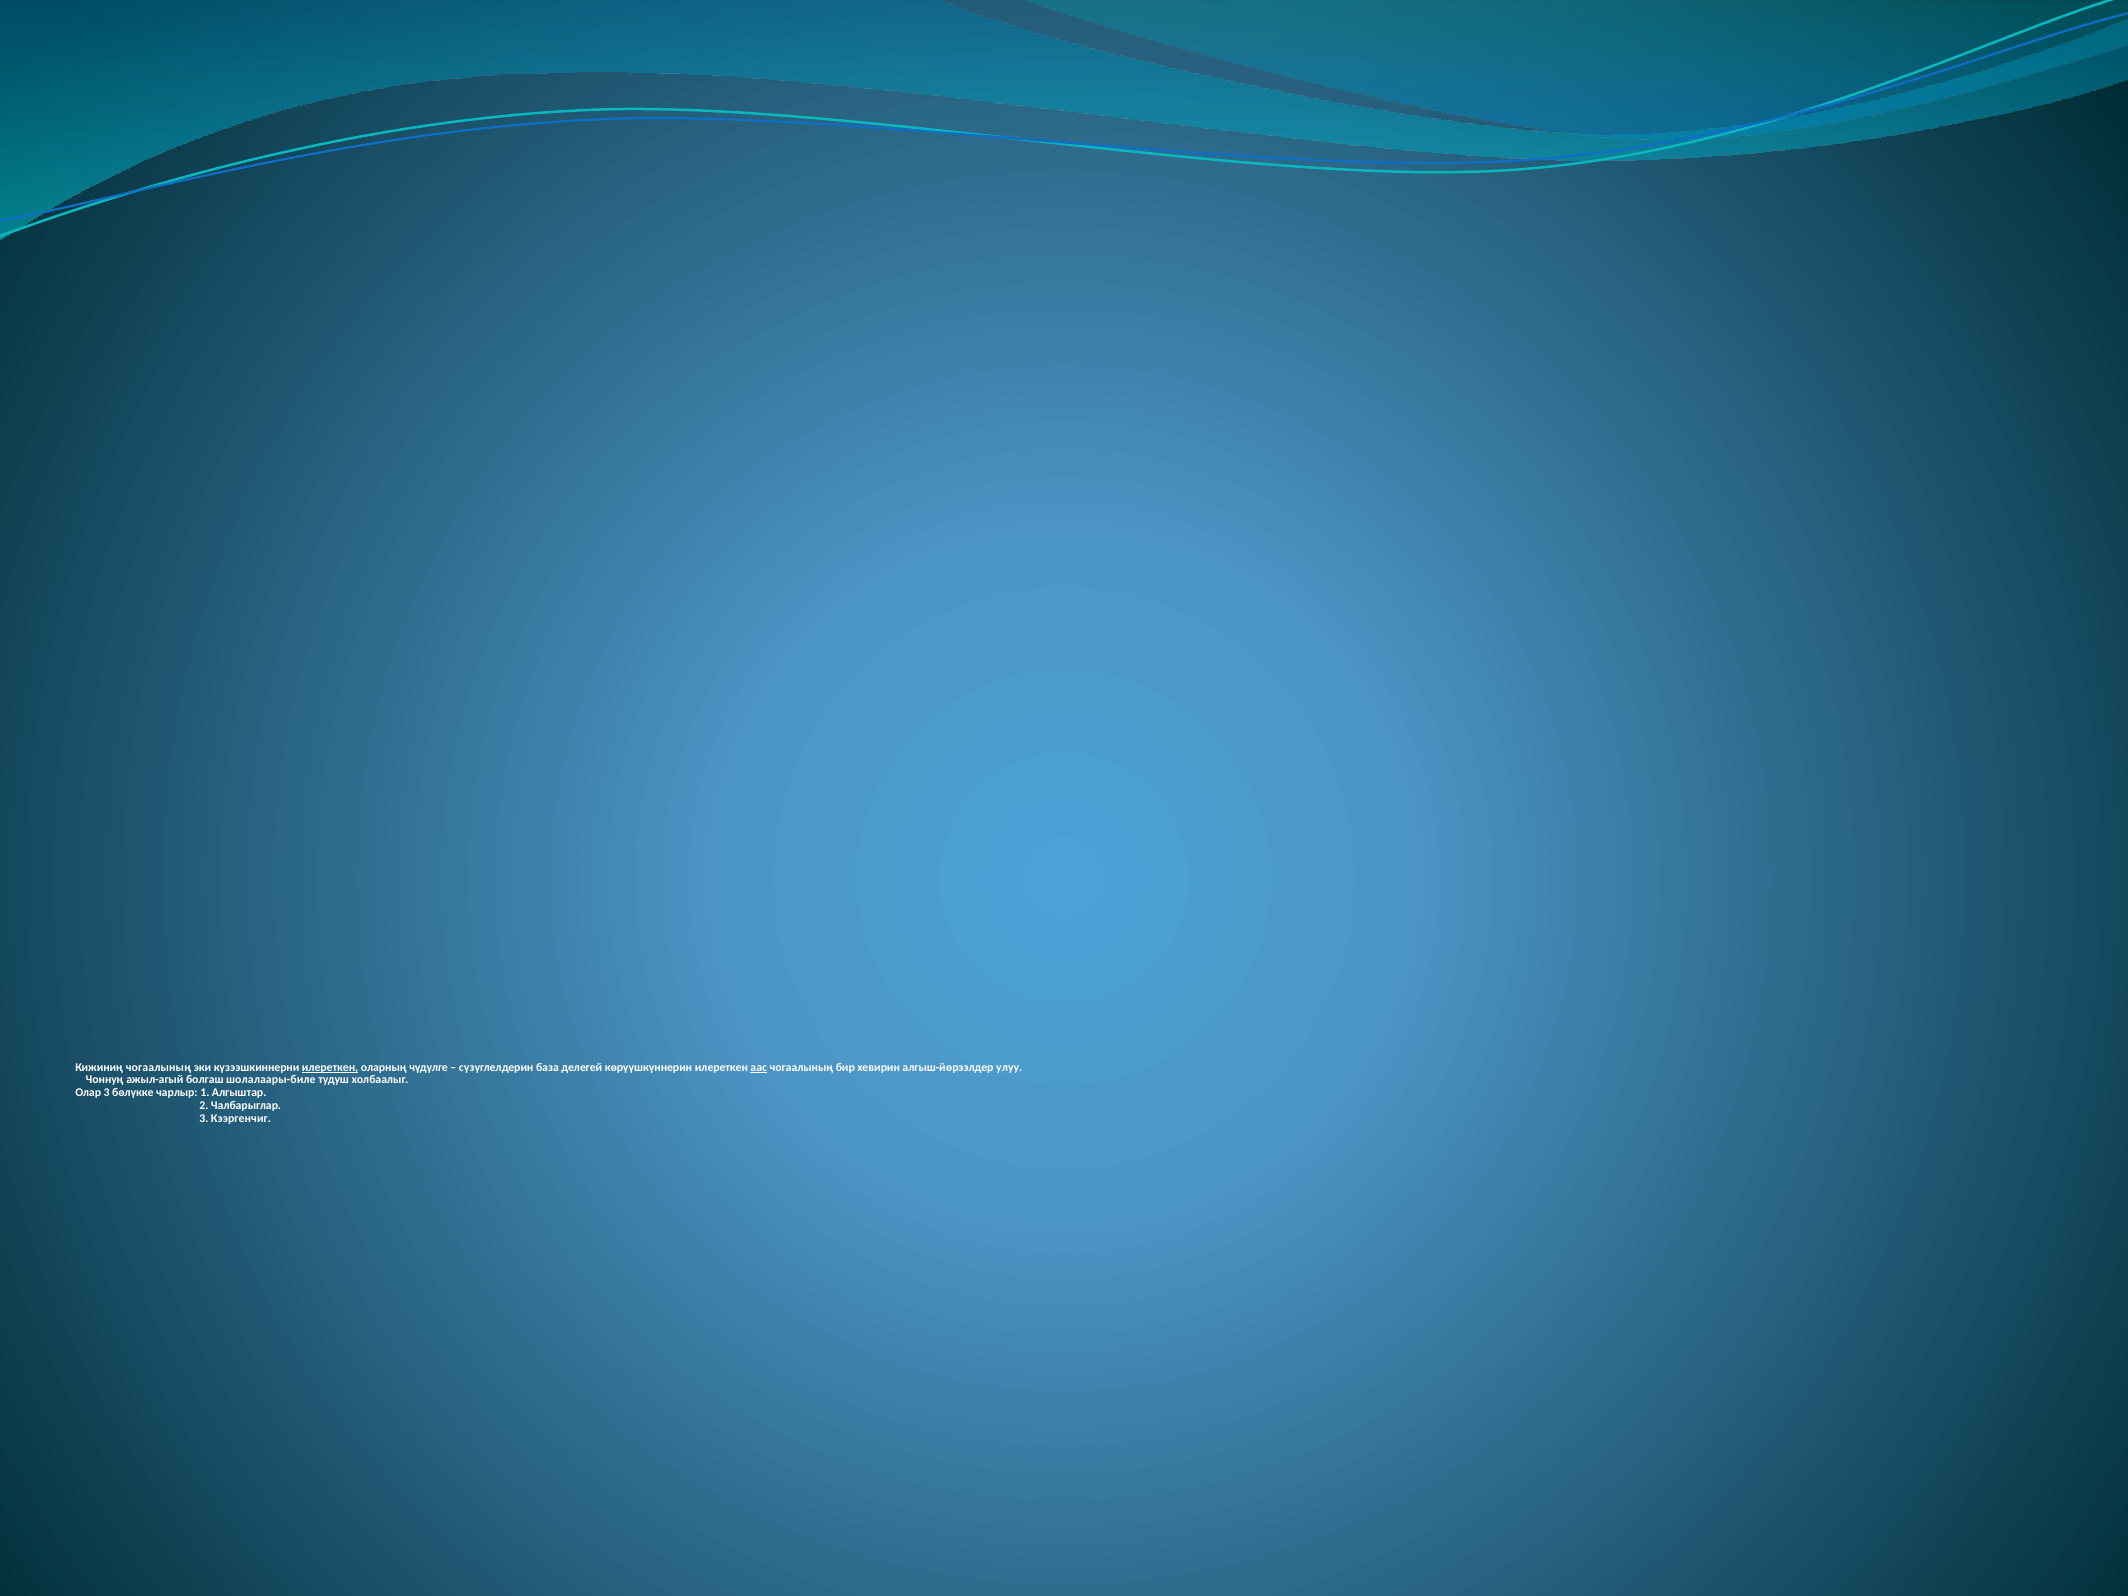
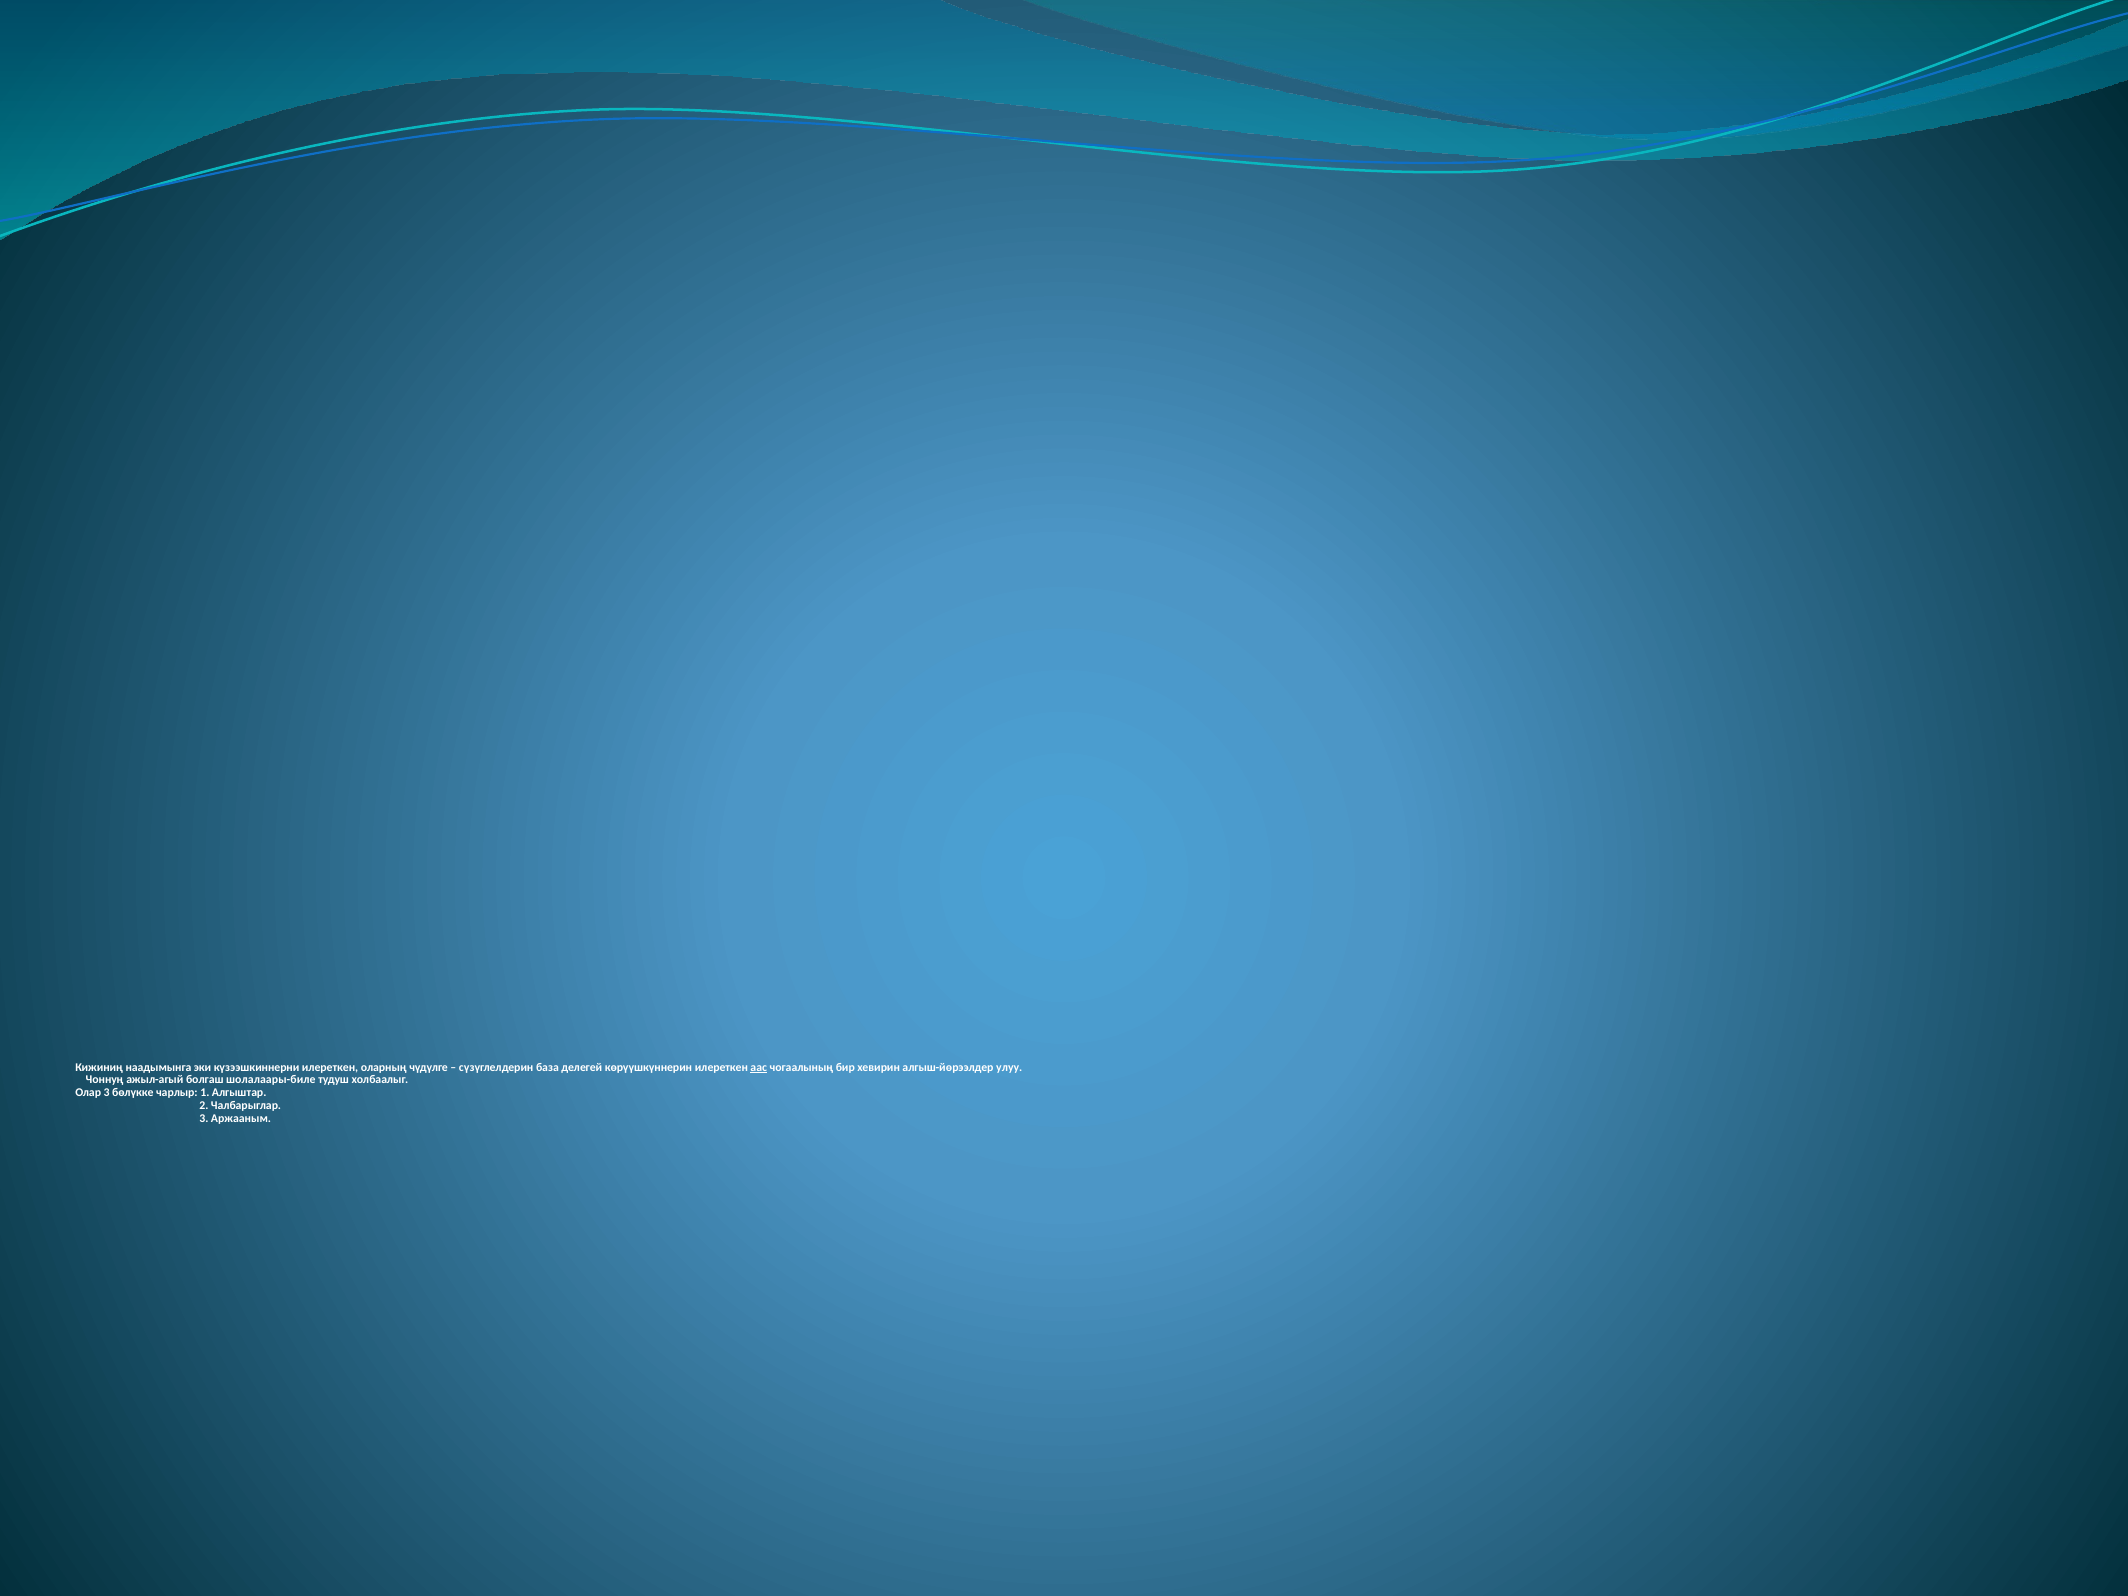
Кижиниң чогаалының: чогаалының -> наадымынга
илереткен at (330, 1067) underline: present -> none
Кээргенчиг: Кээргенчиг -> Аржааным
